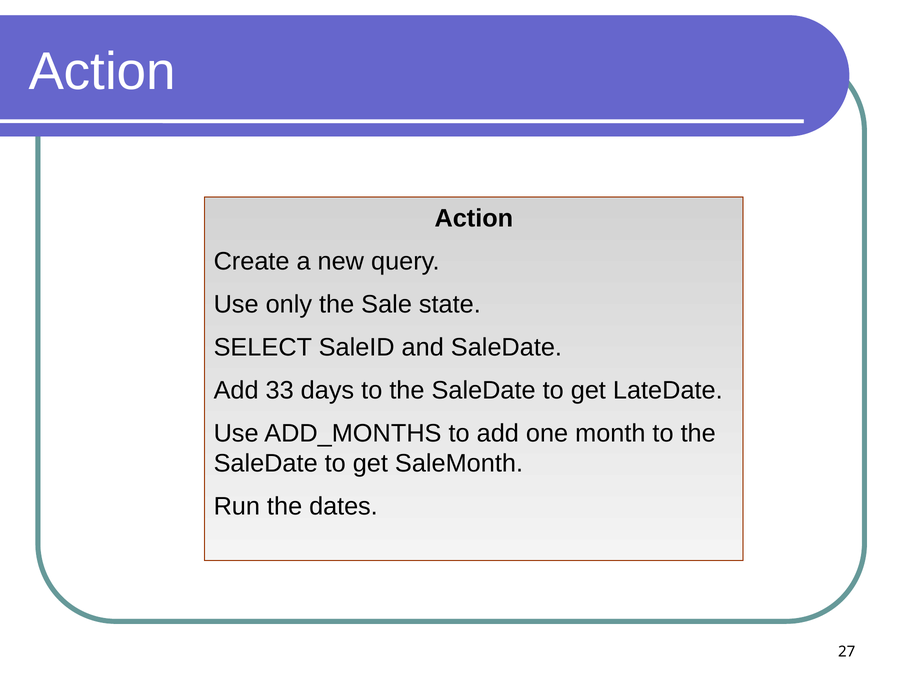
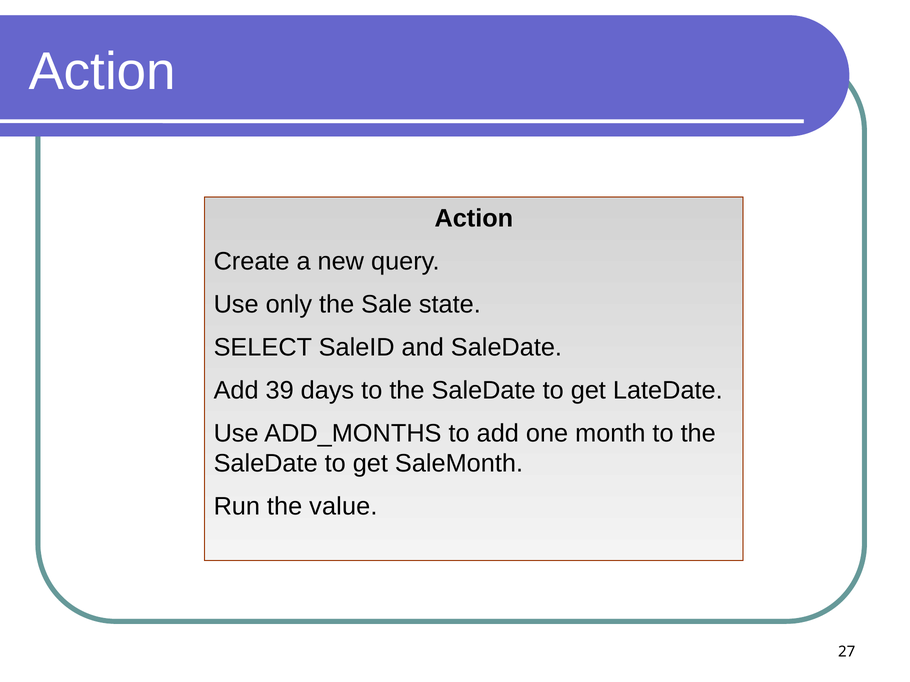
33: 33 -> 39
dates: dates -> value
